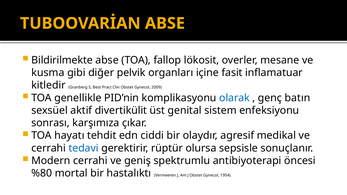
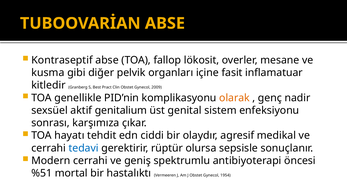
Bildirilmekte: Bildirilmekte -> Kontraseptif
olarak colour: blue -> orange
batın: batın -> nadir
divertikülit: divertikülit -> genitalium
%80: %80 -> %51
